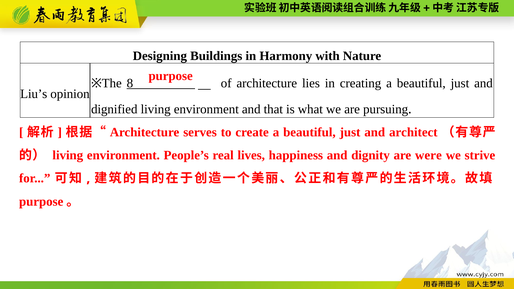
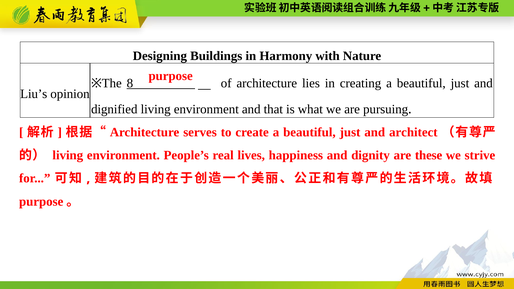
were: were -> these
